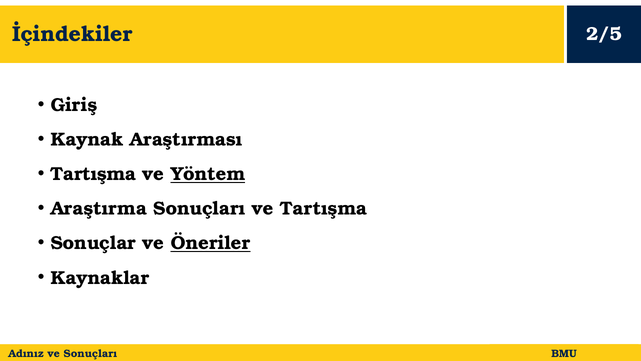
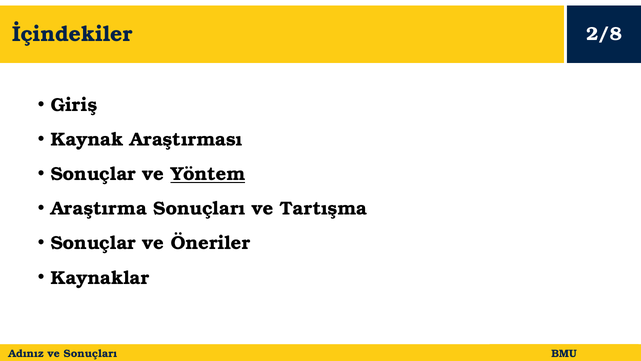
2/5: 2/5 -> 2/8
Tartışma at (93, 174): Tartışma -> Sonuçlar
Öneriler underline: present -> none
